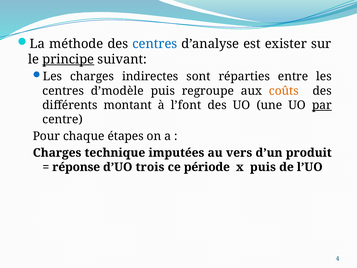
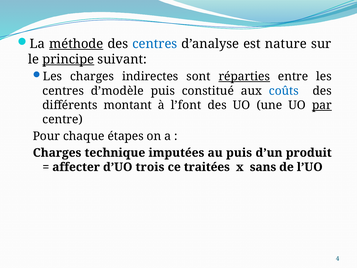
méthode underline: none -> present
exister: exister -> nature
réparties underline: none -> present
regroupe: regroupe -> constitué
coûts colour: orange -> blue
au vers: vers -> puis
réponse: réponse -> affecter
période: période -> traitées
x puis: puis -> sans
